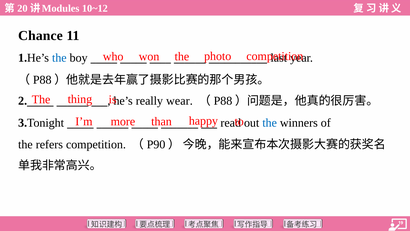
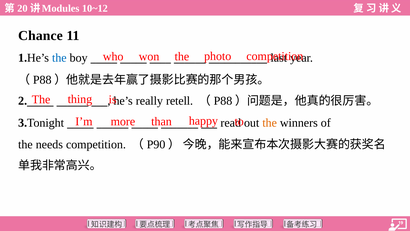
wear: wear -> retell
the at (270, 123) colour: blue -> orange
refers: refers -> needs
